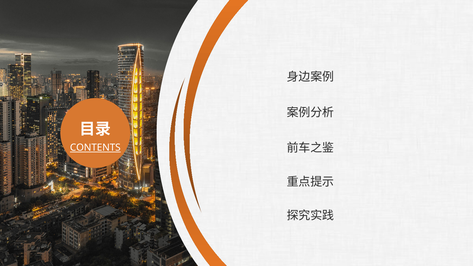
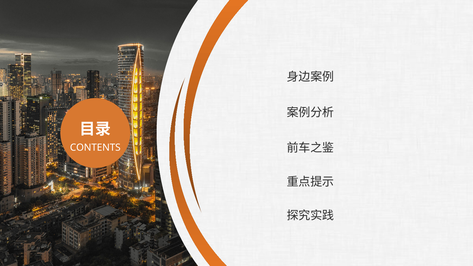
CONTENTS underline: present -> none
